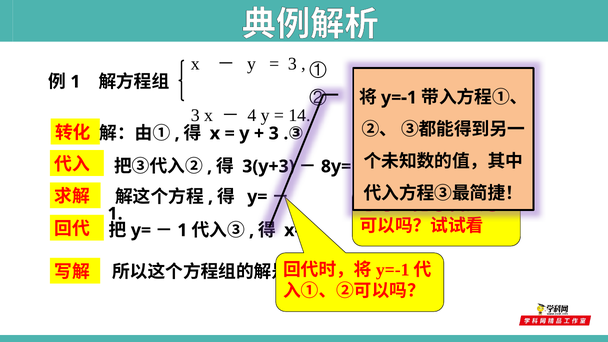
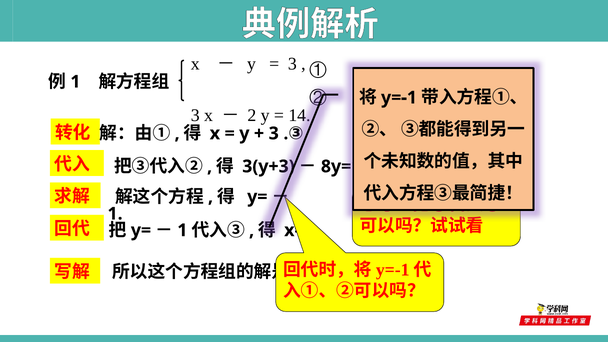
4 at (252, 115): 4 -> 2
